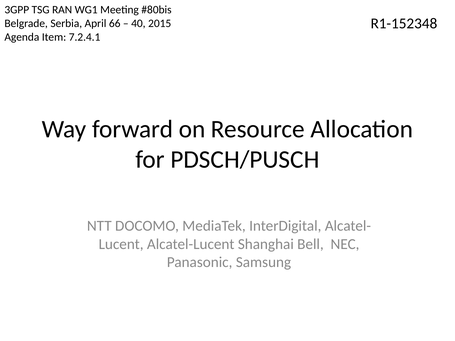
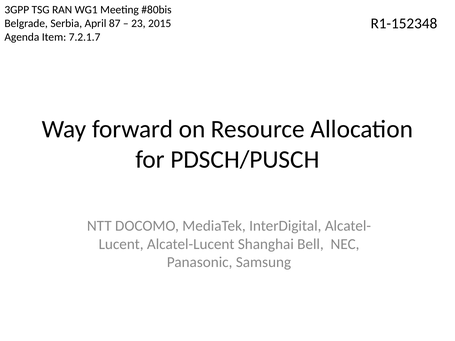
66: 66 -> 87
40: 40 -> 23
7.2.4.1: 7.2.4.1 -> 7.2.1.7
